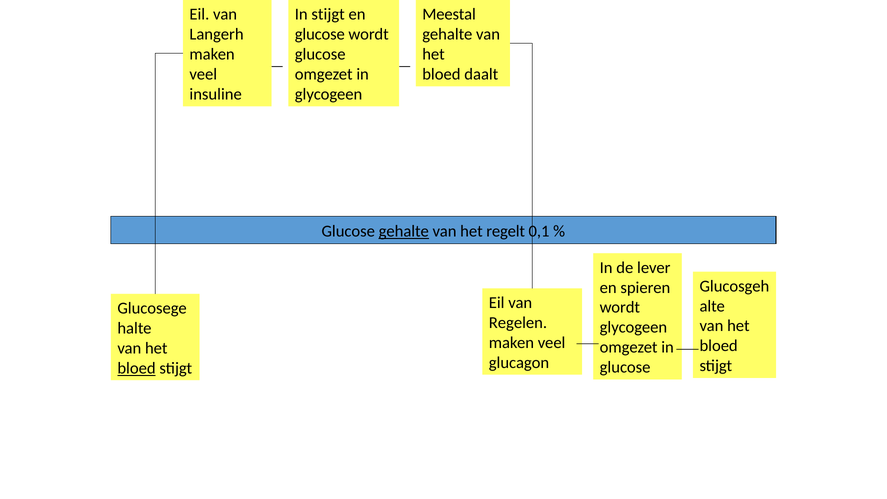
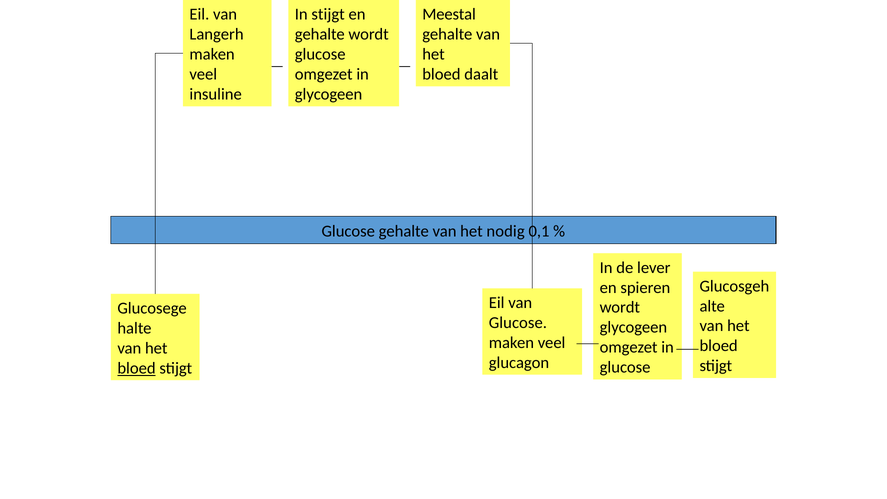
glucose at (320, 34): glucose -> gehalte
gehalte at (404, 231) underline: present -> none
regelt: regelt -> nodig
Regelen at (518, 323): Regelen -> Glucose
